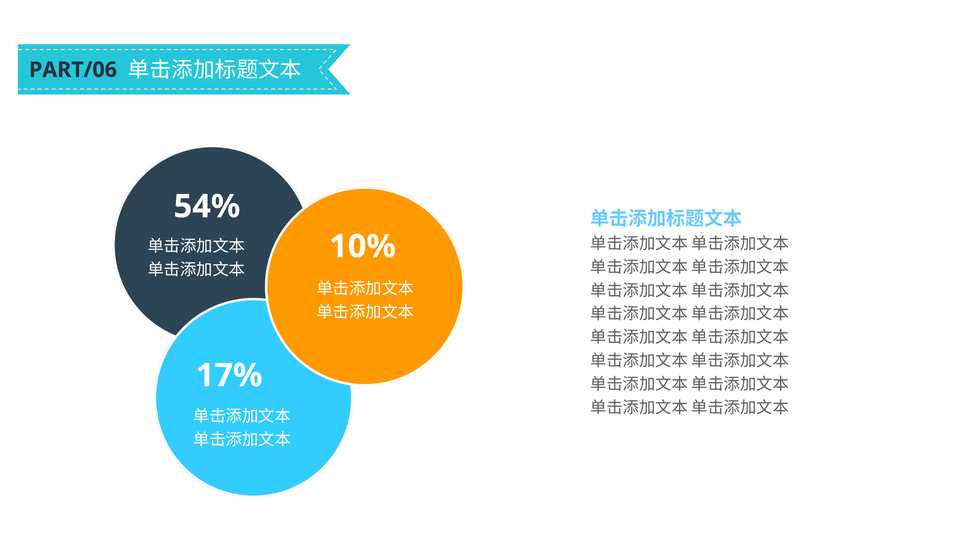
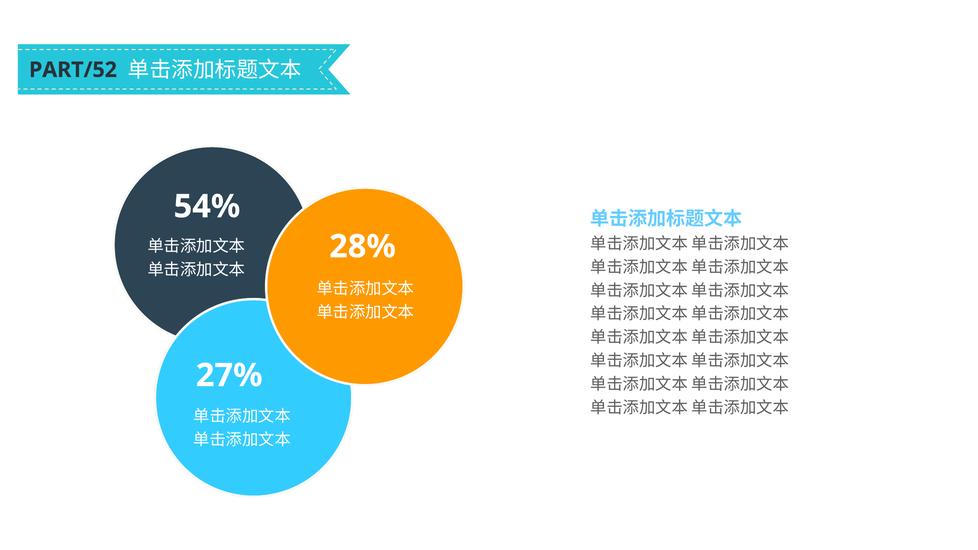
PART/06: PART/06 -> PART/52
10%: 10% -> 28%
17%: 17% -> 27%
